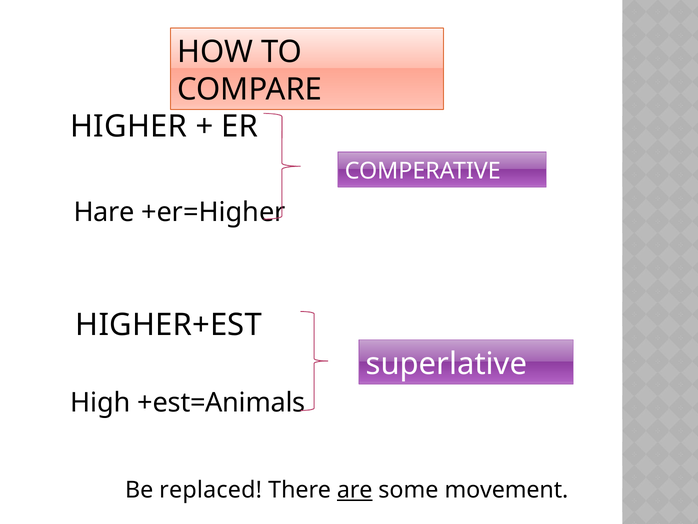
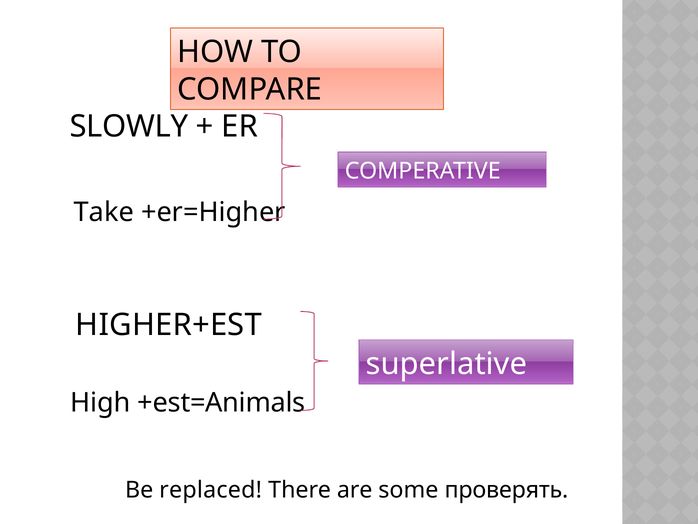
HIGHER: HIGHER -> SLOWLY
Hare: Hare -> Take
are underline: present -> none
movement: movement -> проверять
